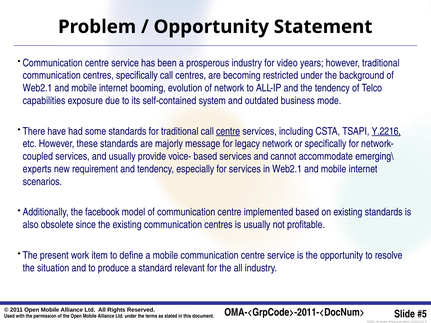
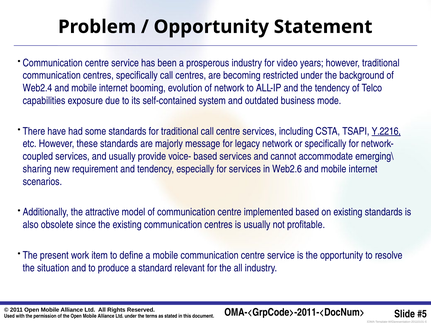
Web2.1 at (37, 88): Web2.1 -> Web2.4
centre at (228, 131) underline: present -> none
experts: experts -> sharing
in Web2.1: Web2.1 -> Web2.6
facebook: facebook -> attractive
